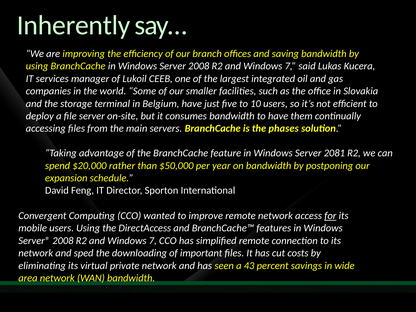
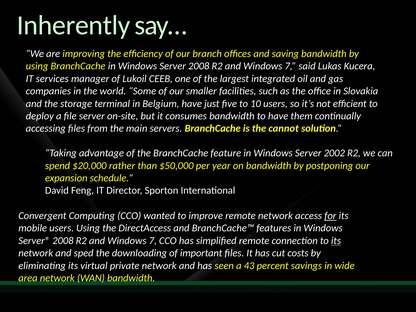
phases: phases -> cannot
2081: 2081 -> 2002
its at (336, 241) underline: none -> present
